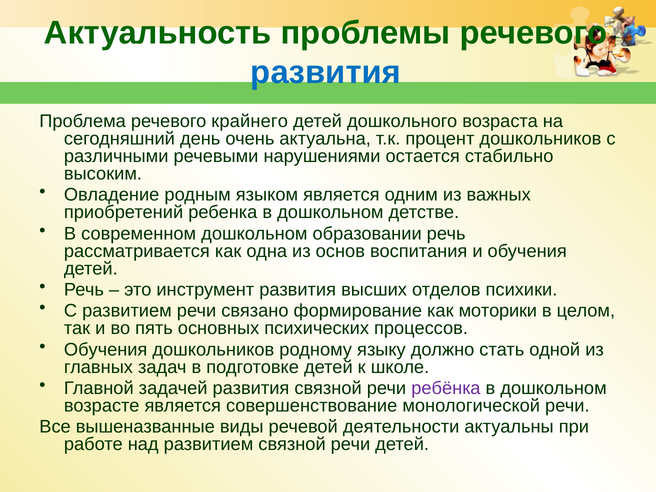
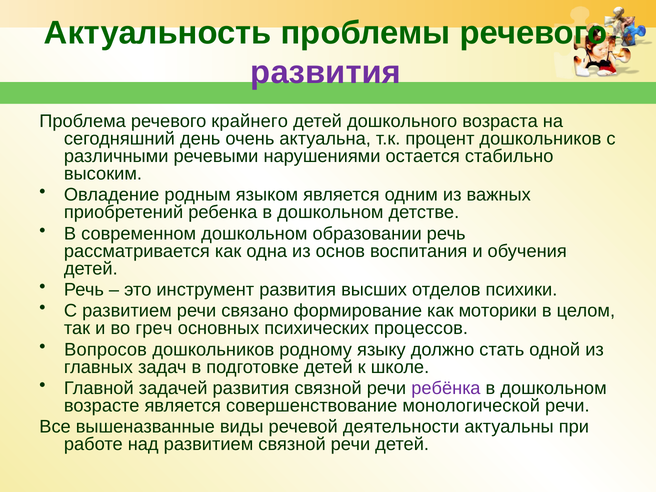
развития at (326, 73) colour: blue -> purple
пять: пять -> греч
Обучения at (106, 350): Обучения -> Вопросов
